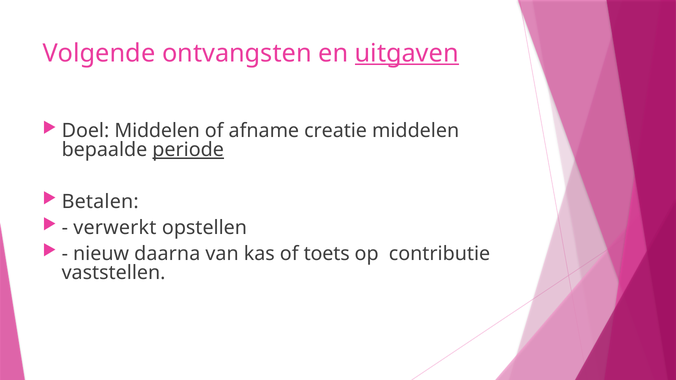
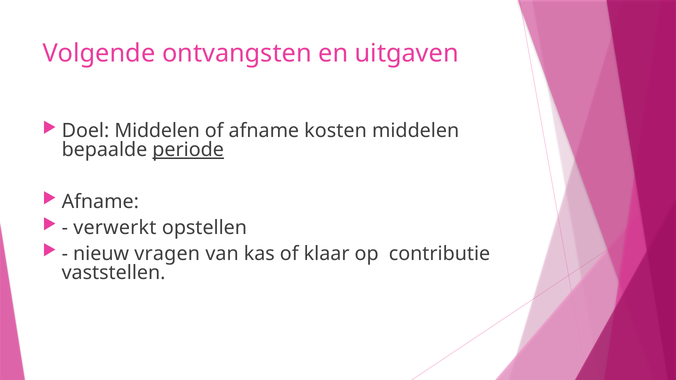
uitgaven underline: present -> none
creatie: creatie -> kosten
Betalen at (100, 202): Betalen -> Afname
daarna: daarna -> vragen
toets: toets -> klaar
